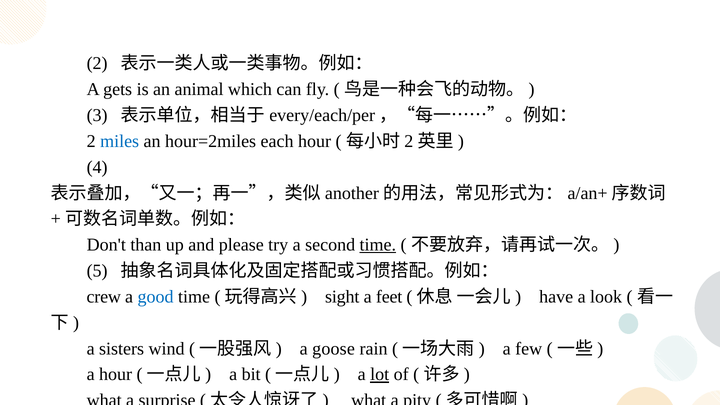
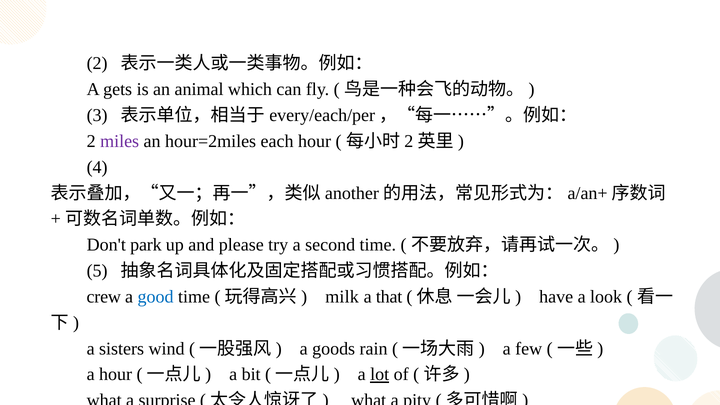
miles colour: blue -> purple
than: than -> park
time at (378, 245) underline: present -> none
sight: sight -> milk
feet: feet -> that
goose: goose -> goods
